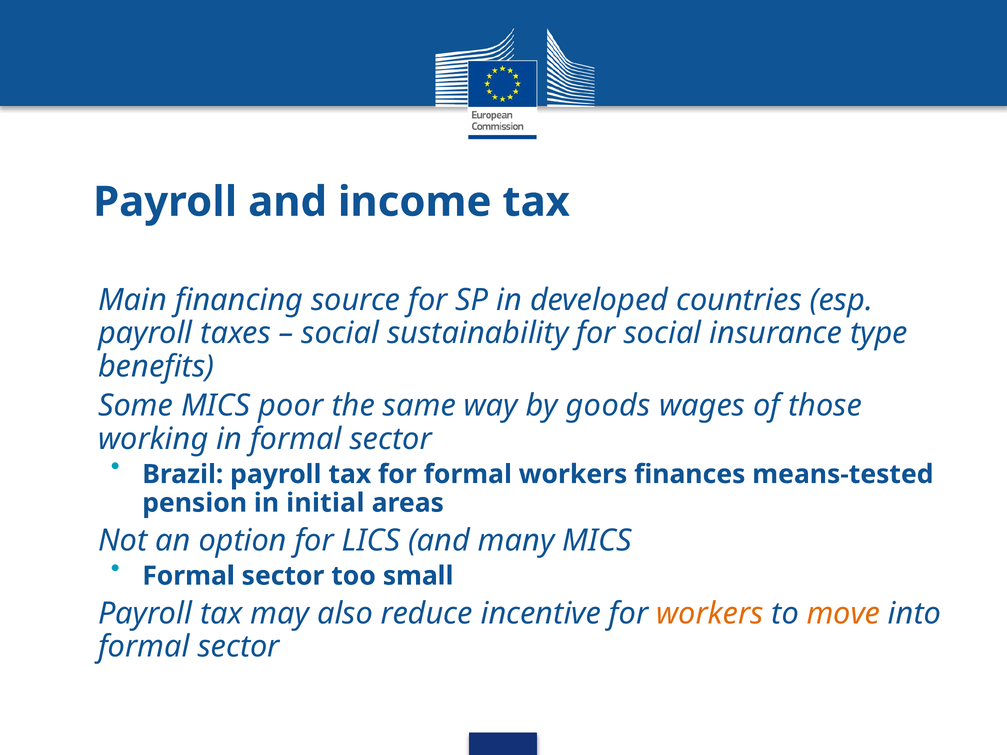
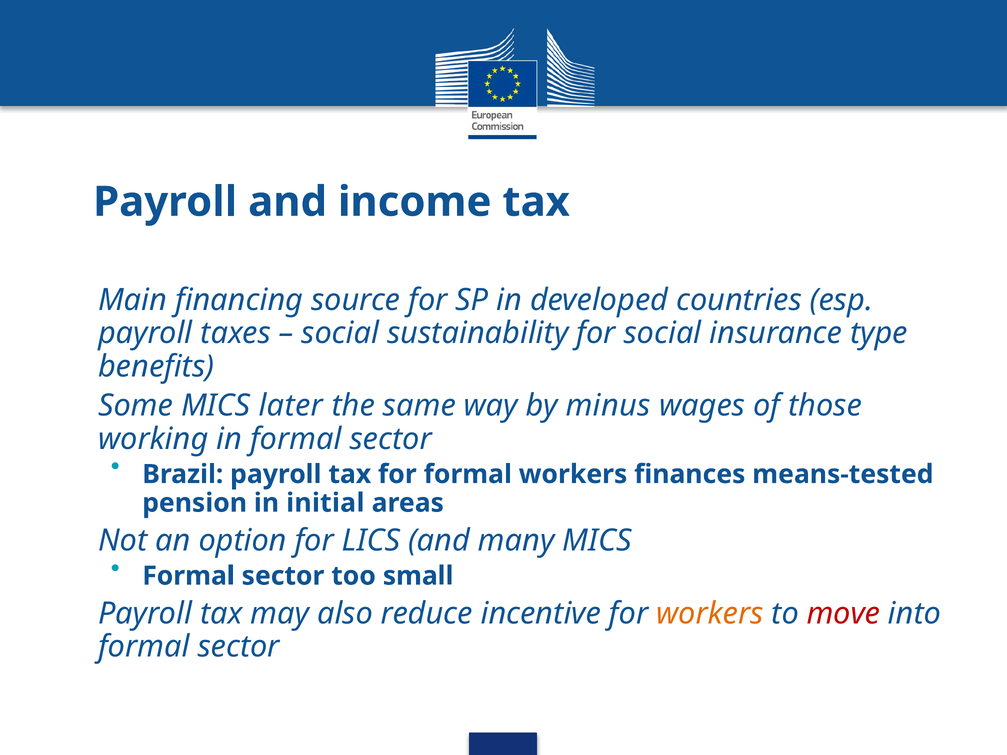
poor: poor -> later
goods: goods -> minus
move colour: orange -> red
